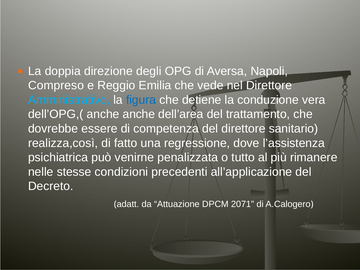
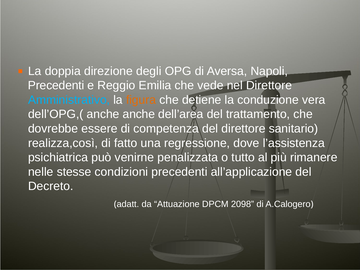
Compreso at (56, 85): Compreso -> Precedenti
figura colour: blue -> orange
2071: 2071 -> 2098
